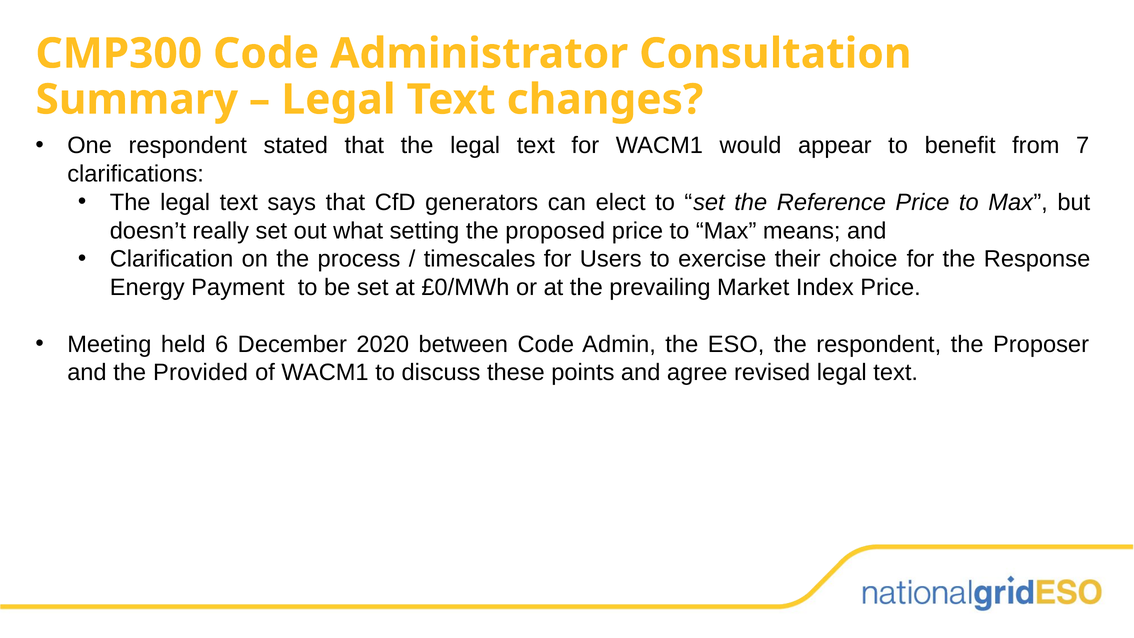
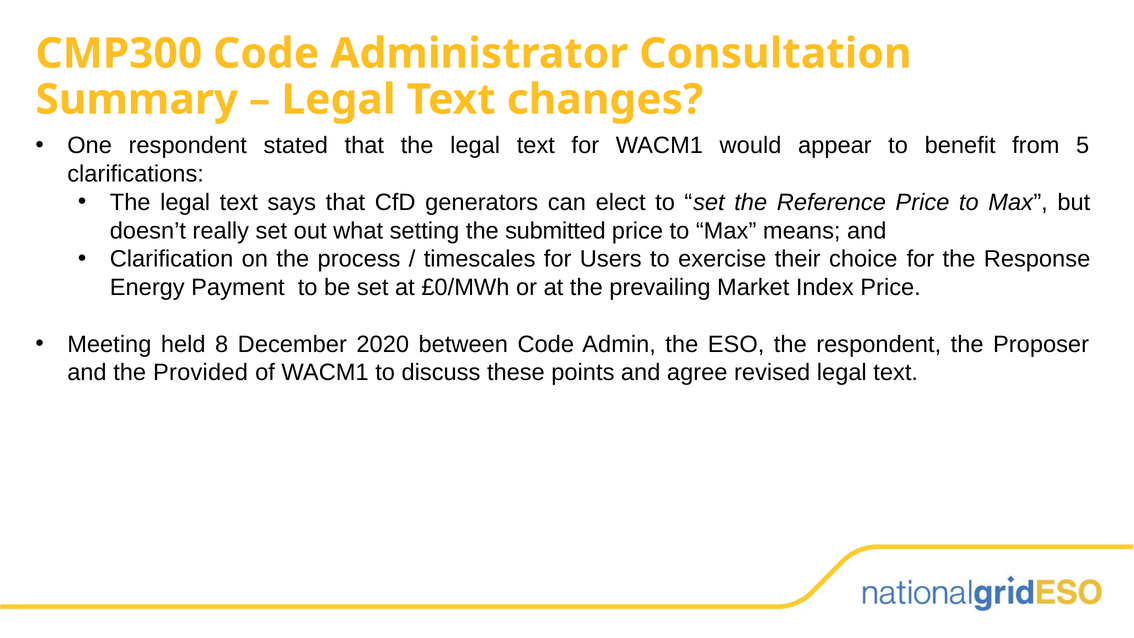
7: 7 -> 5
proposed: proposed -> submitted
6: 6 -> 8
